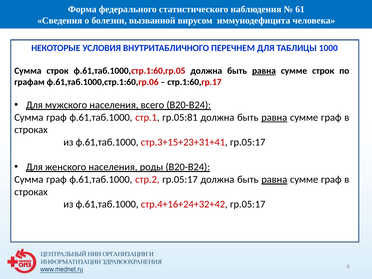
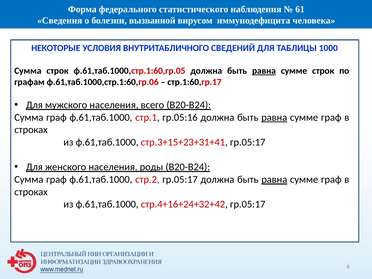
ПЕРЕЧНЕМ: ПЕРЕЧНЕМ -> СВЕДЕНИЙ
гр.05:81: гр.05:81 -> гр.05:16
